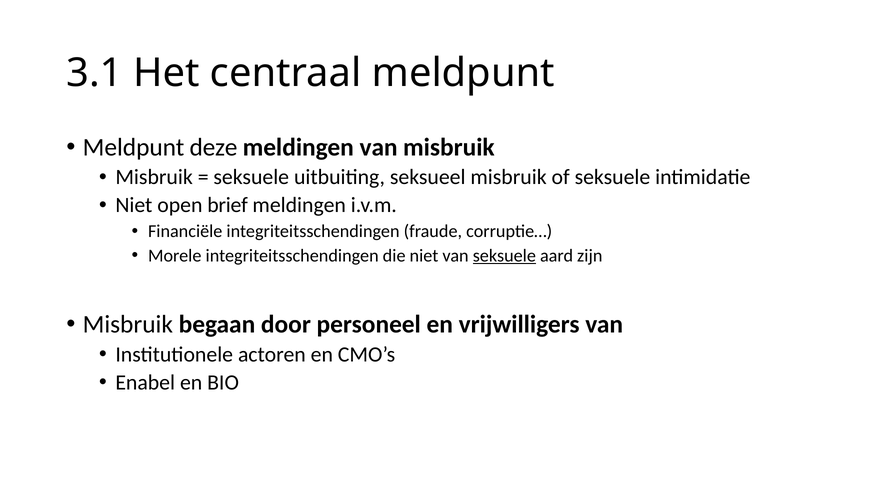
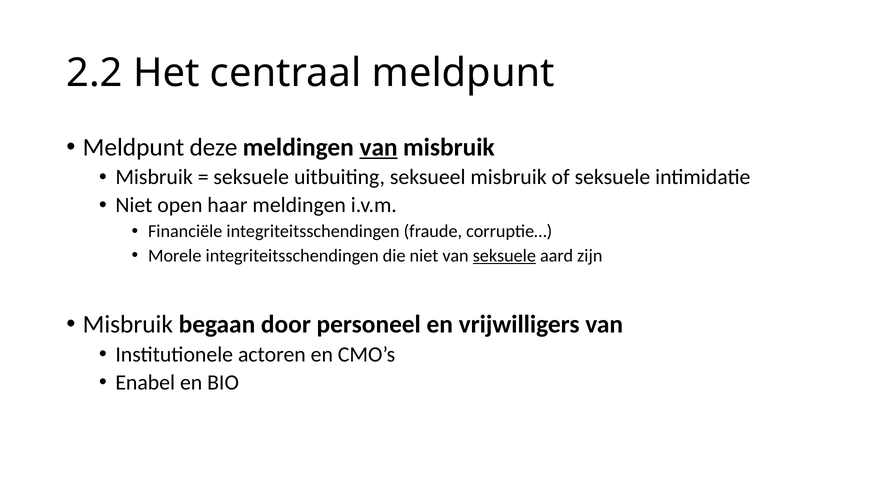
3.1: 3.1 -> 2.2
van at (379, 147) underline: none -> present
brief: brief -> haar
